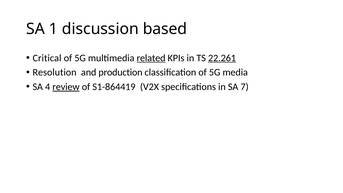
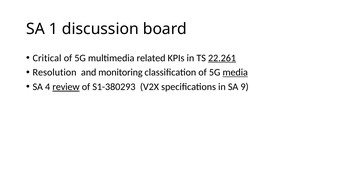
based: based -> board
related underline: present -> none
production: production -> monitoring
media underline: none -> present
S1-864419: S1-864419 -> S1-380293
7: 7 -> 9
